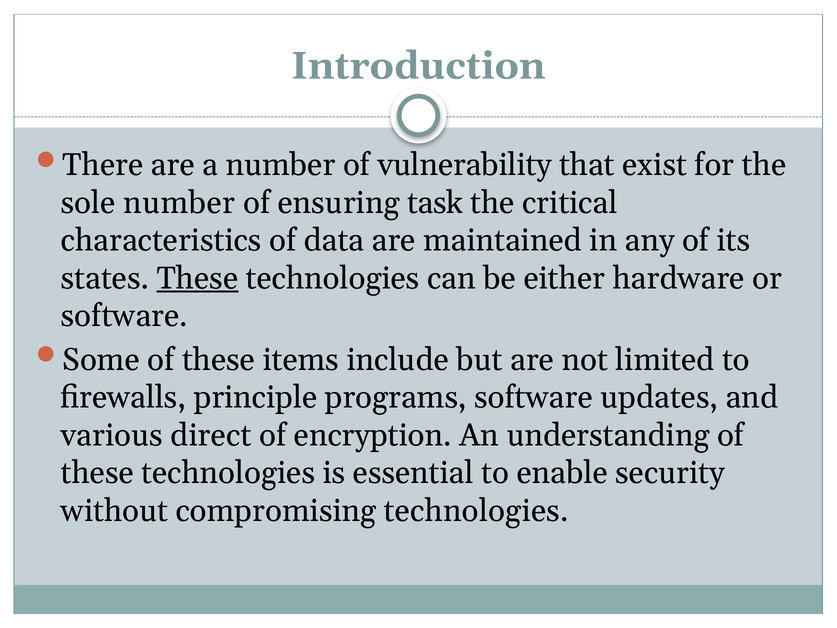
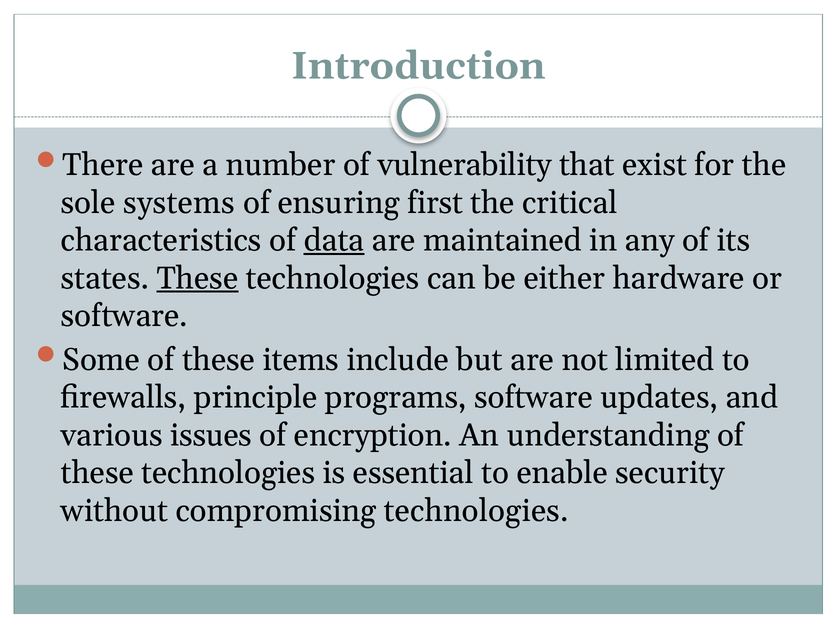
sole number: number -> systems
task: task -> first
data underline: none -> present
direct: direct -> issues
